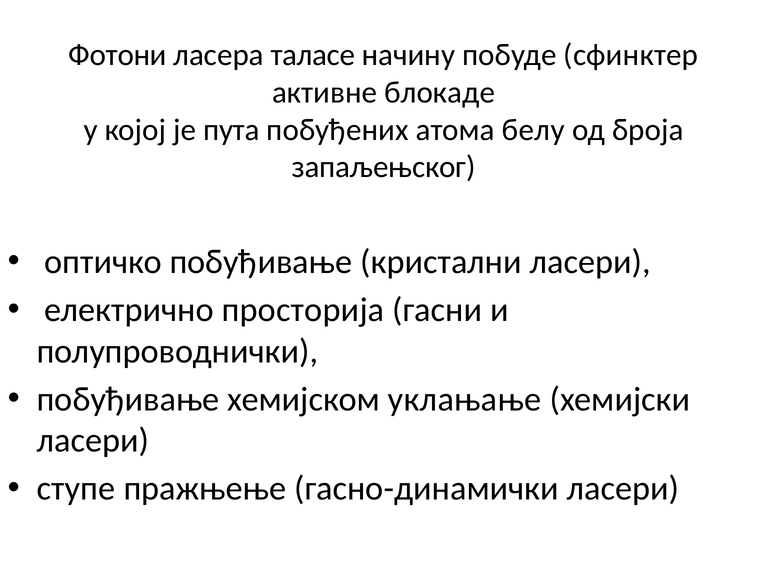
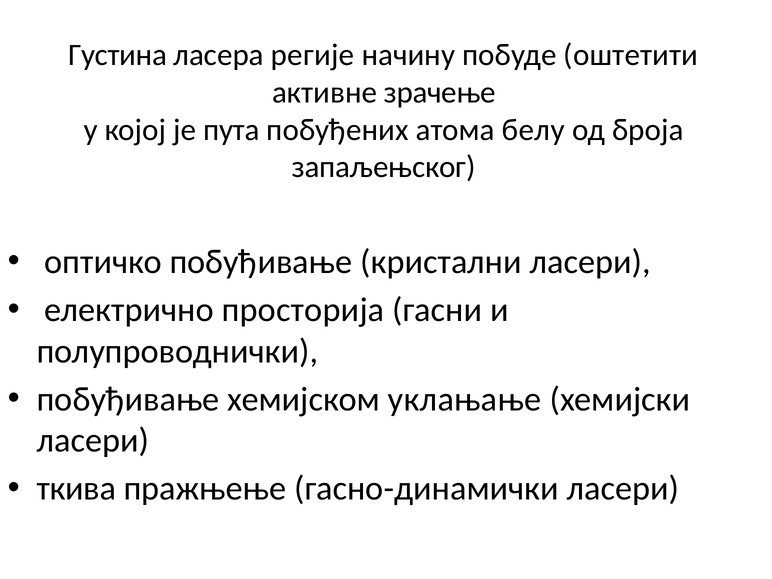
Фотони: Фотони -> Густинa
таласе: таласе -> регије
сфинктер: сфинктер -> оштетити
блокаде: блокаде -> зрачење
ступе: ступе -> ткива
